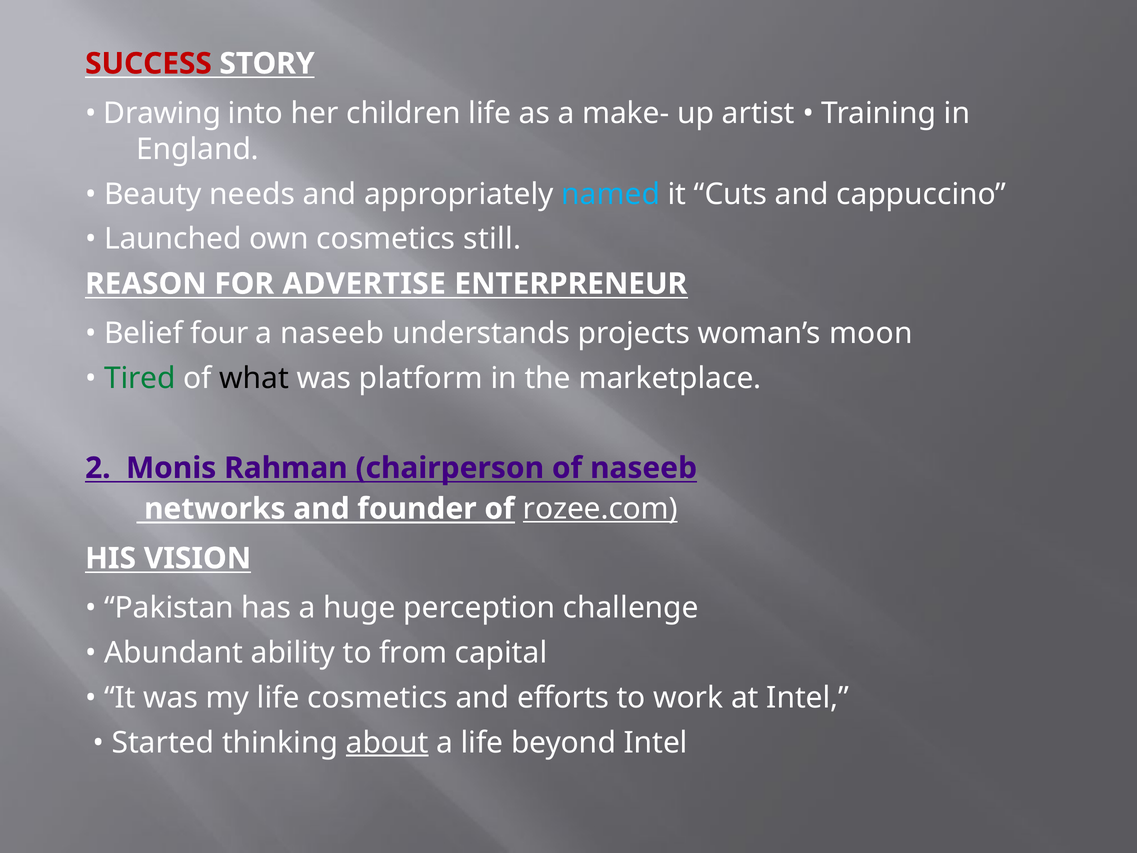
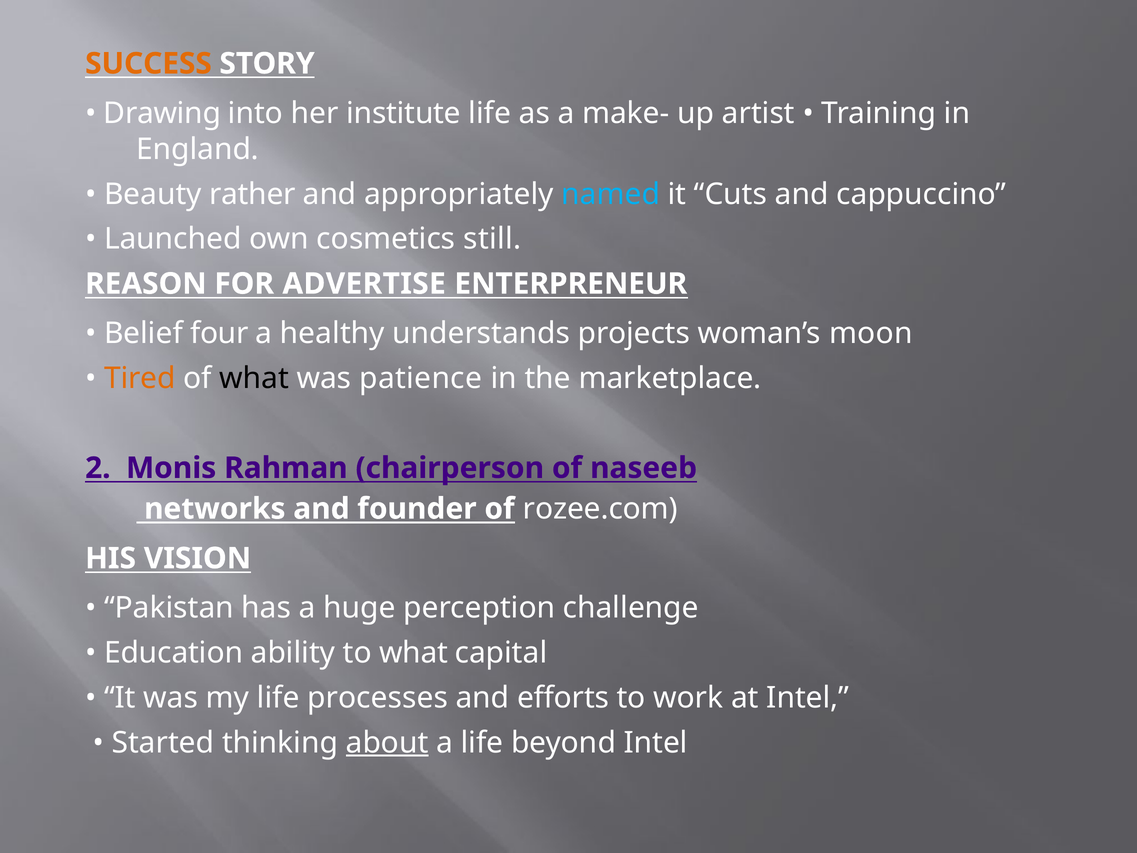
SUCCESS colour: red -> orange
children: children -> institute
needs: needs -> rather
a naseeb: naseeb -> healthy
Tired colour: green -> orange
platform: platform -> patience
rozee.com underline: present -> none
Abundant: Abundant -> Education
to from: from -> what
life cosmetics: cosmetics -> processes
